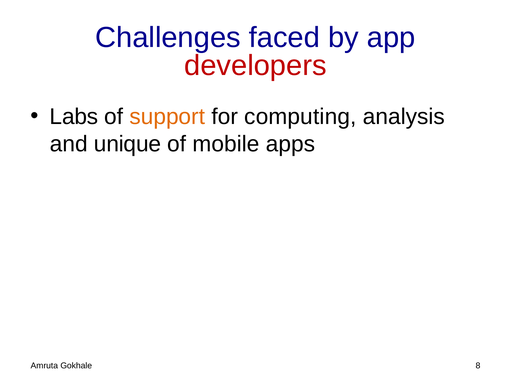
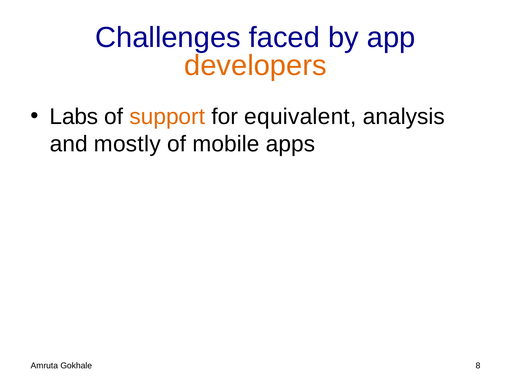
developers colour: red -> orange
computing: computing -> equivalent
unique: unique -> mostly
